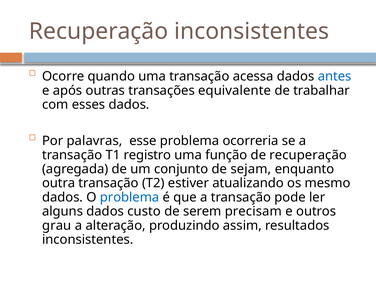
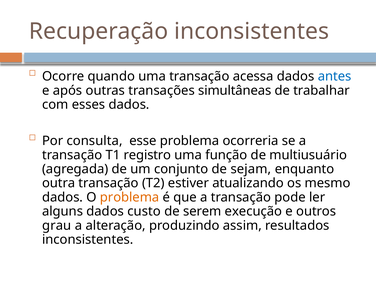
equivalente: equivalente -> simultâneas
palavras: palavras -> consulta
de recuperação: recuperação -> multiusuário
problema at (130, 197) colour: blue -> orange
precisam: precisam -> execução
